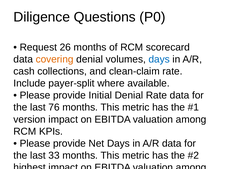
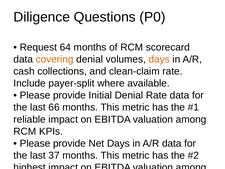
26: 26 -> 64
days at (159, 59) colour: blue -> orange
76: 76 -> 66
version: version -> reliable
33: 33 -> 37
